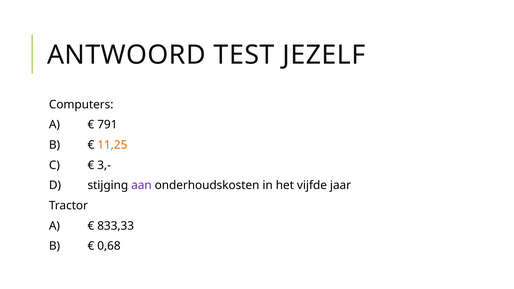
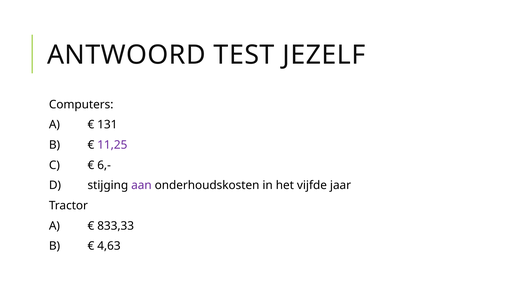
791: 791 -> 131
11,25 colour: orange -> purple
3,-: 3,- -> 6,-
0,68: 0,68 -> 4,63
